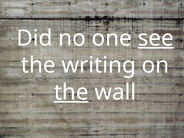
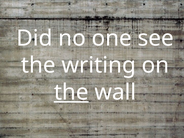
see underline: present -> none
